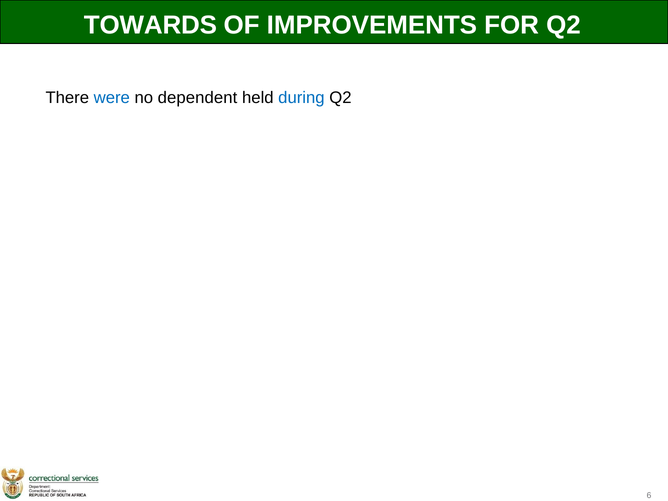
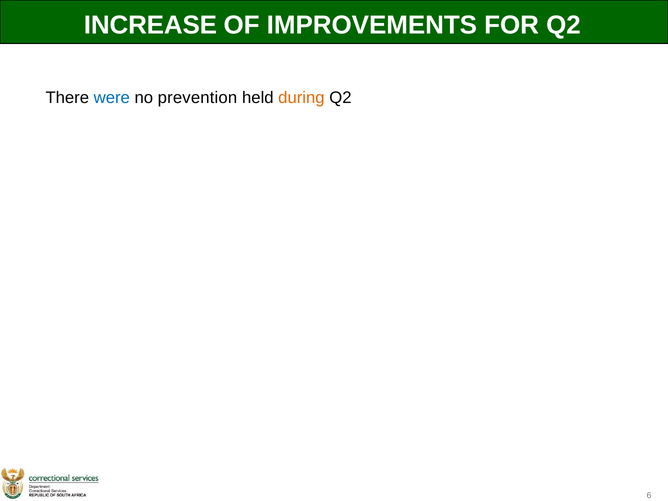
TOWARDS: TOWARDS -> INCREASE
dependent: dependent -> prevention
during colour: blue -> orange
